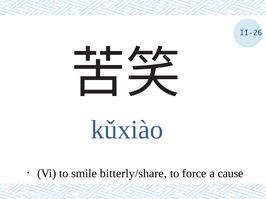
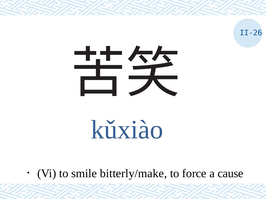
bitterly/share: bitterly/share -> bitterly/make
